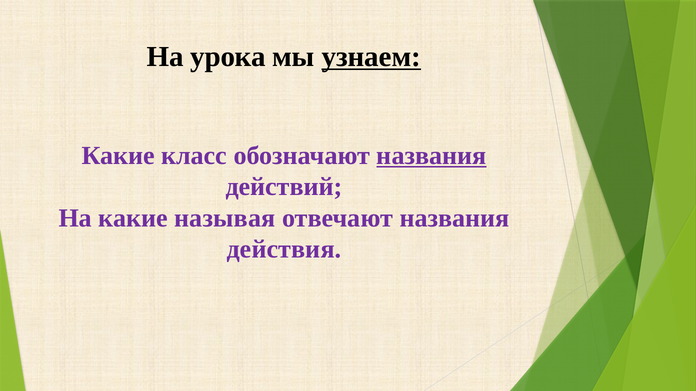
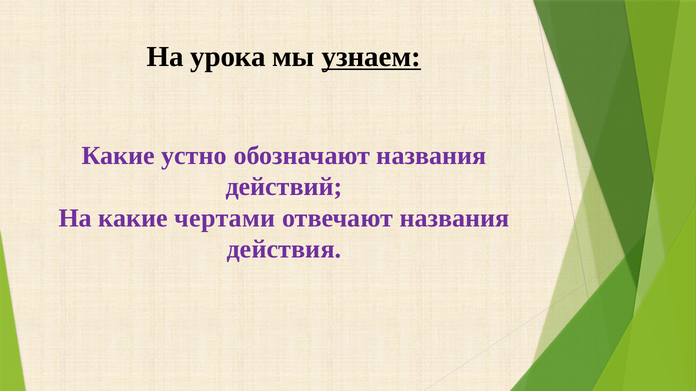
класс: класс -> устно
названия at (431, 156) underline: present -> none
называя: называя -> чертами
